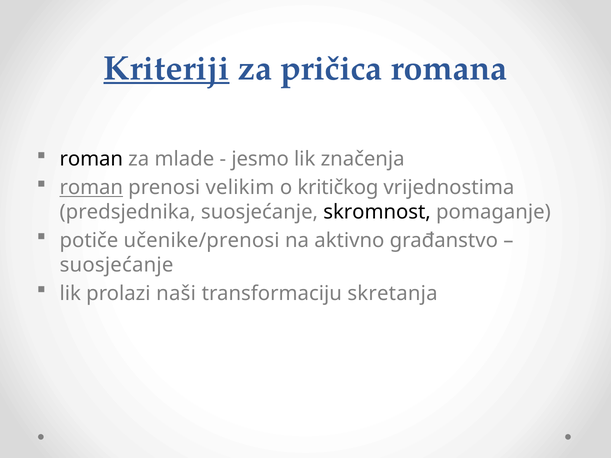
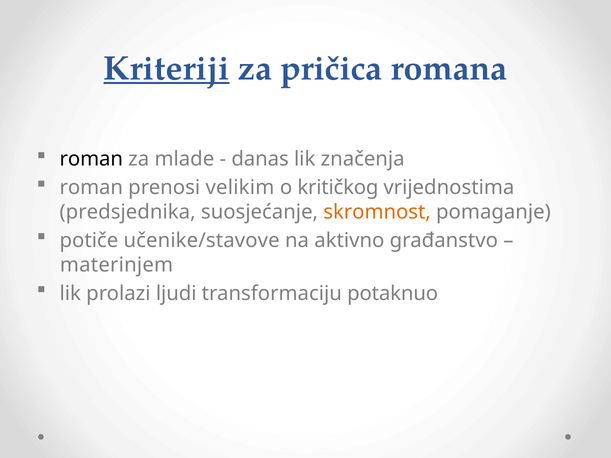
jesmo: jesmo -> danas
roman at (91, 188) underline: present -> none
skromnost colour: black -> orange
učenike/prenosi: učenike/prenosi -> učenike/stavove
suosjećanje at (117, 265): suosjećanje -> materinjem
naši: naši -> ljudi
skretanja: skretanja -> potaknuo
